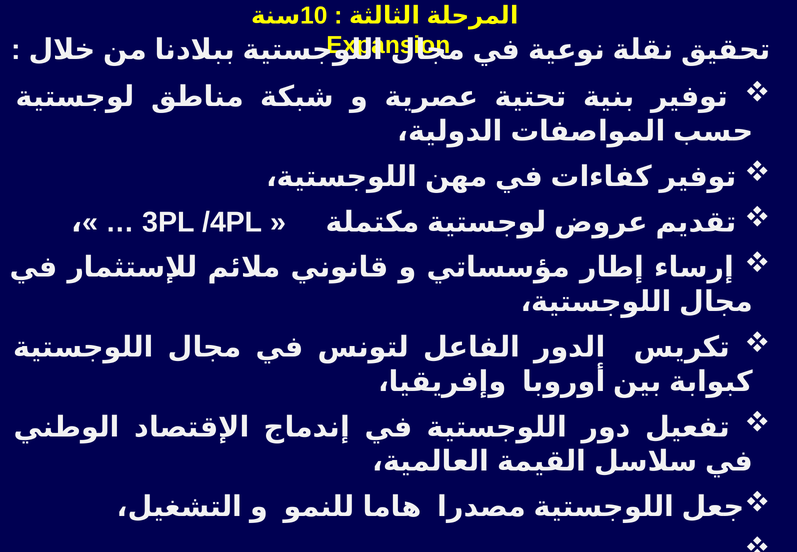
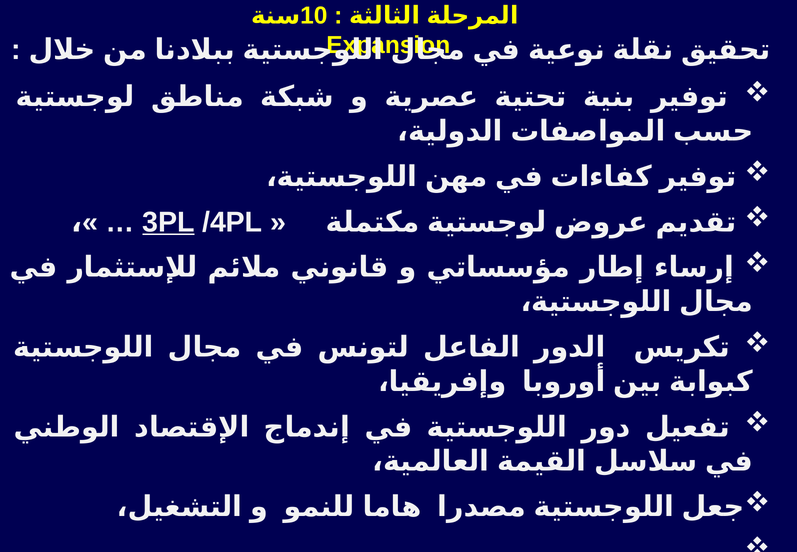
3PL underline: none -> present
